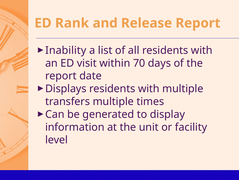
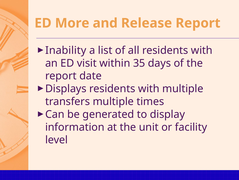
Rank: Rank -> More
70: 70 -> 35
